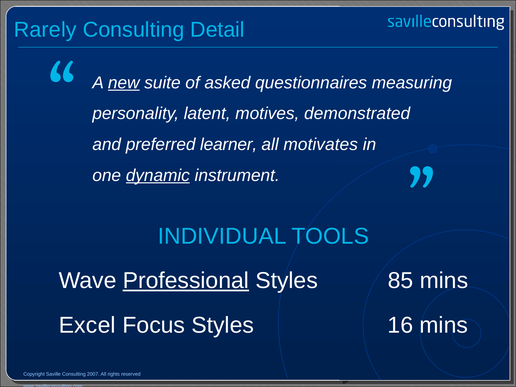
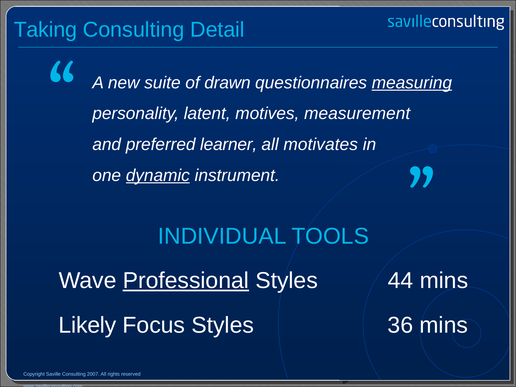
Rarely: Rarely -> Taking
new underline: present -> none
asked: asked -> drawn
measuring underline: none -> present
demonstrated: demonstrated -> measurement
85: 85 -> 44
Excel: Excel -> Likely
16: 16 -> 36
